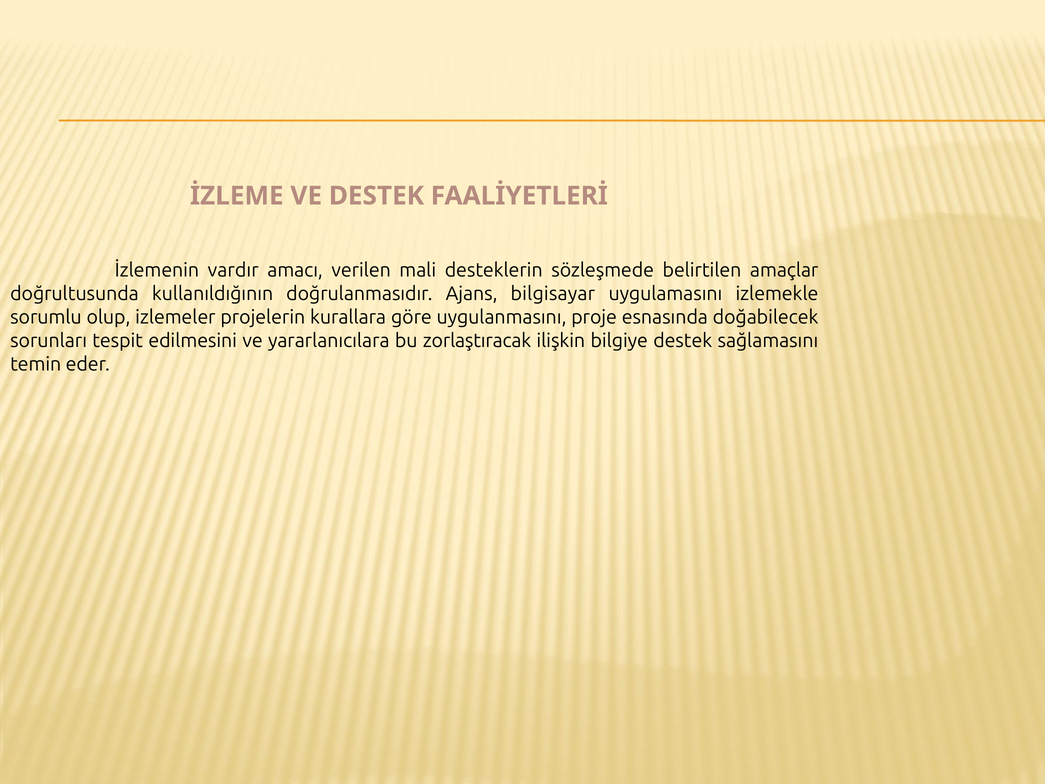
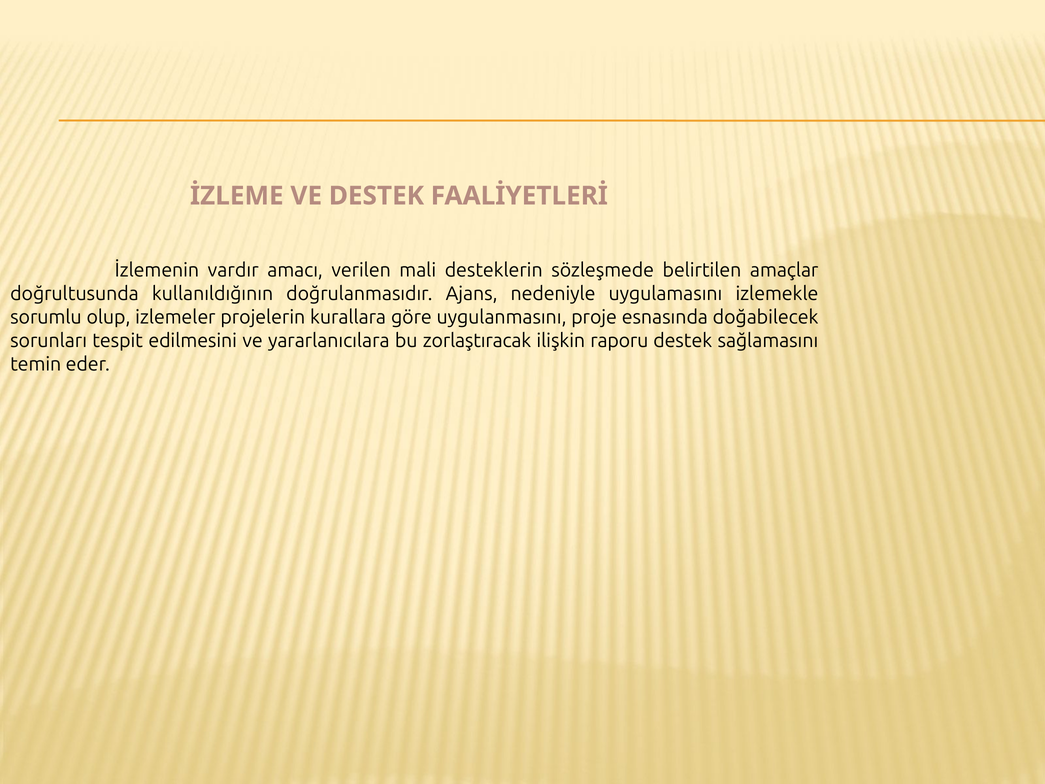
bilgisayar: bilgisayar -> nedeniyle
bilgiye: bilgiye -> raporu
